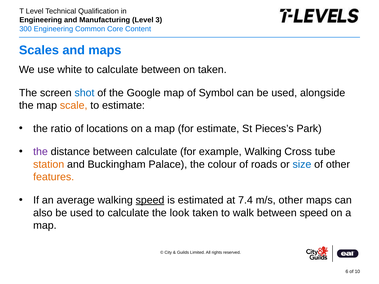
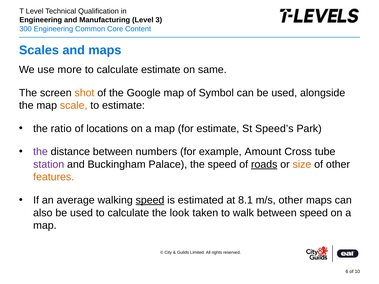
white: white -> more
calculate between: between -> estimate
on taken: taken -> same
shot colour: blue -> orange
Pieces’s: Pieces’s -> Speed’s
between calculate: calculate -> numbers
example Walking: Walking -> Amount
station colour: orange -> purple
the colour: colour -> speed
roads underline: none -> present
size colour: blue -> orange
7.4: 7.4 -> 8.1
